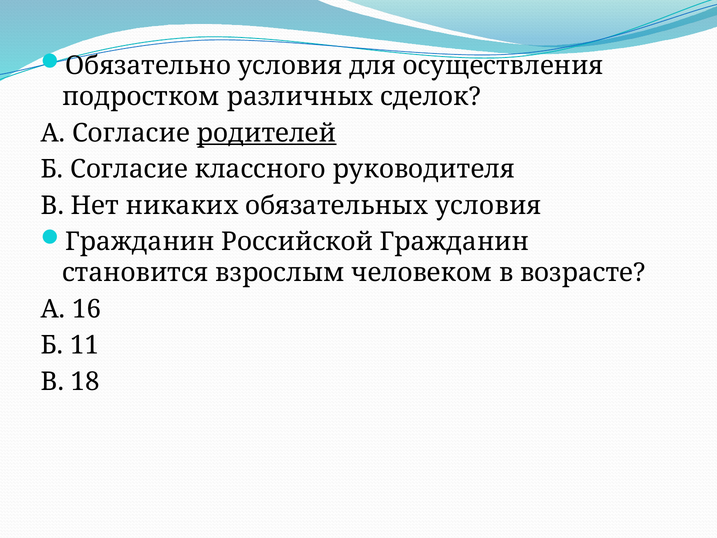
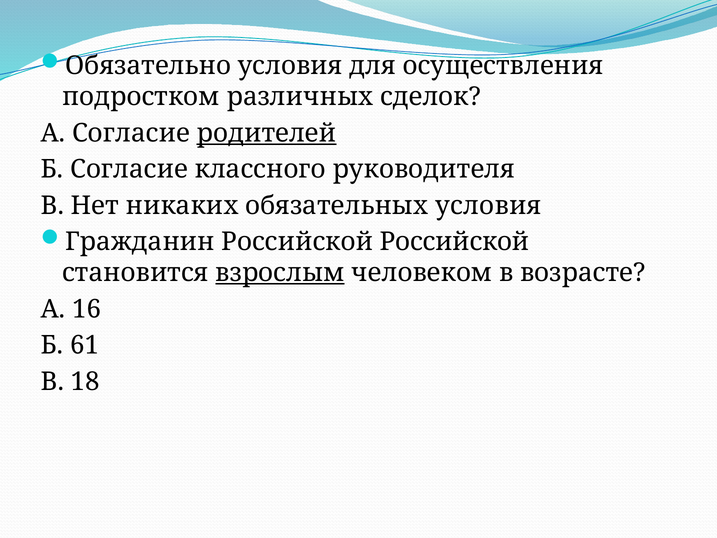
Российской Гражданин: Гражданин -> Российской
взрослым underline: none -> present
11: 11 -> 61
